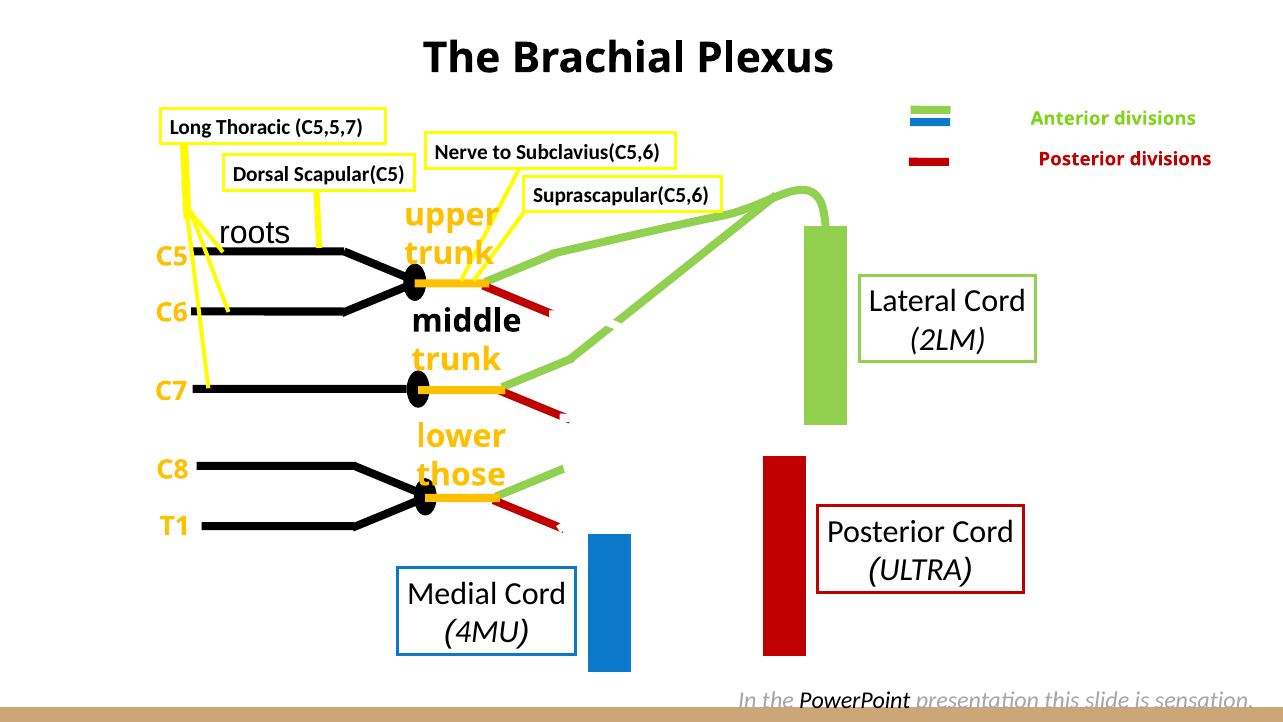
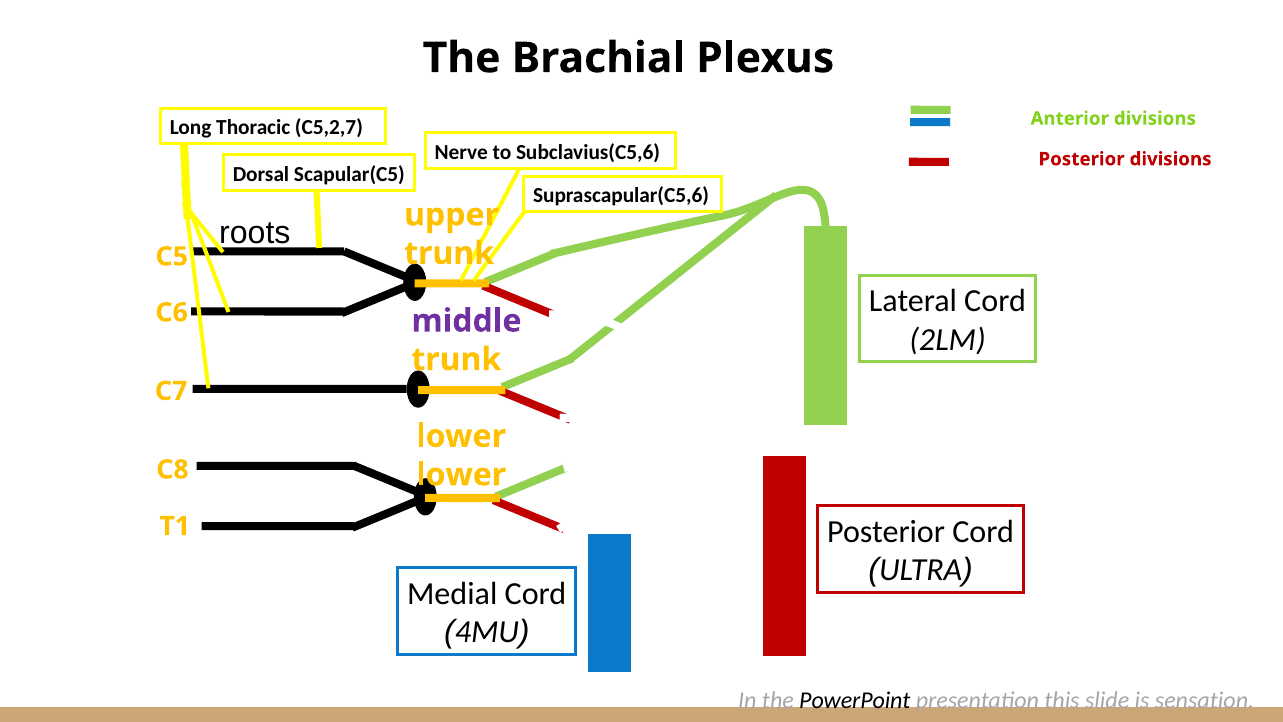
C5,5,7: C5,5,7 -> C5,2,7
middle colour: black -> purple
those at (461, 475): those -> lower
